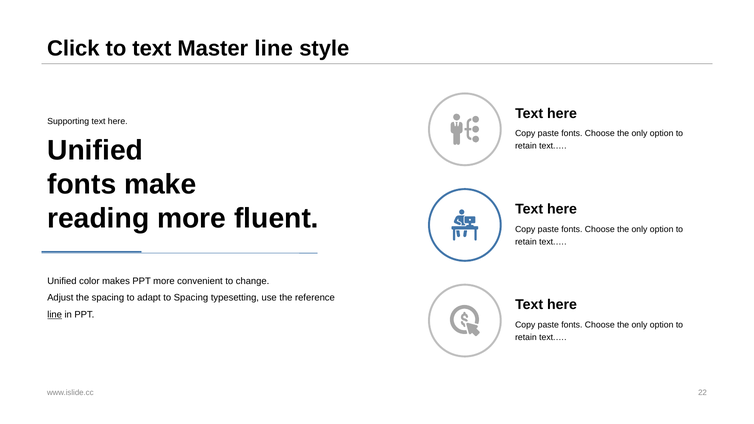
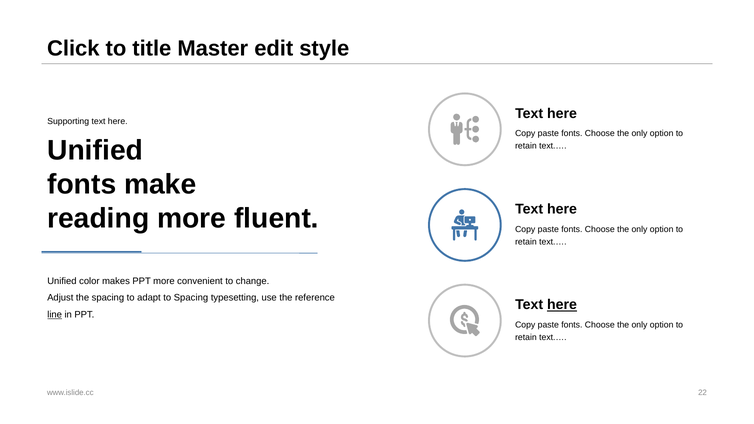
to text: text -> title
Master line: line -> edit
here at (562, 305) underline: none -> present
